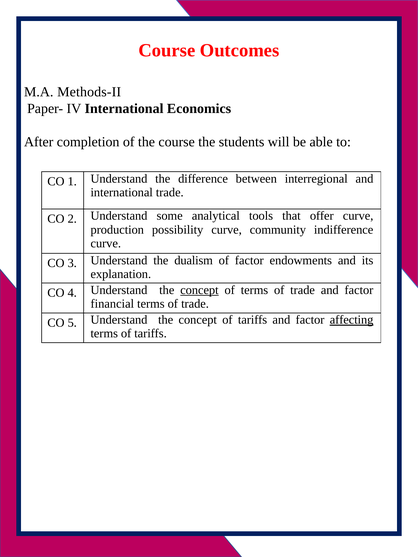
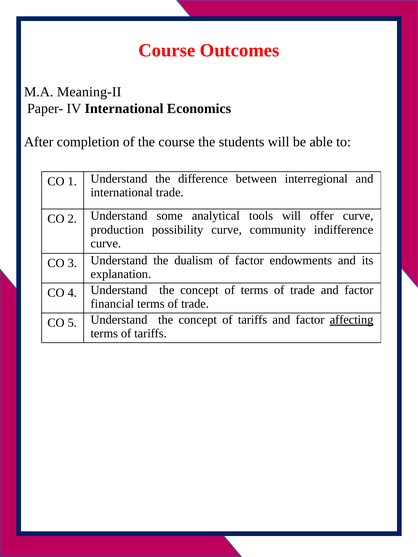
Methods-II: Methods-II -> Meaning-II
tools that: that -> will
concept at (199, 290) underline: present -> none
